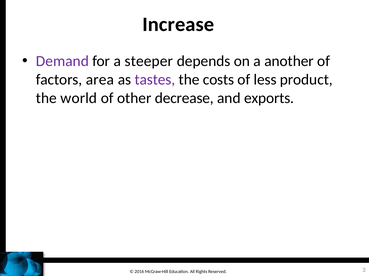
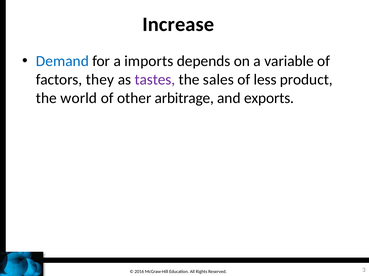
Demand colour: purple -> blue
steeper: steeper -> imports
another: another -> variable
area: area -> they
costs: costs -> sales
decrease: decrease -> arbitrage
